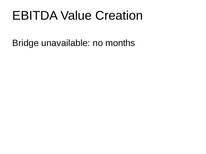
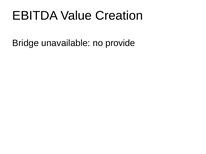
months: months -> provide
